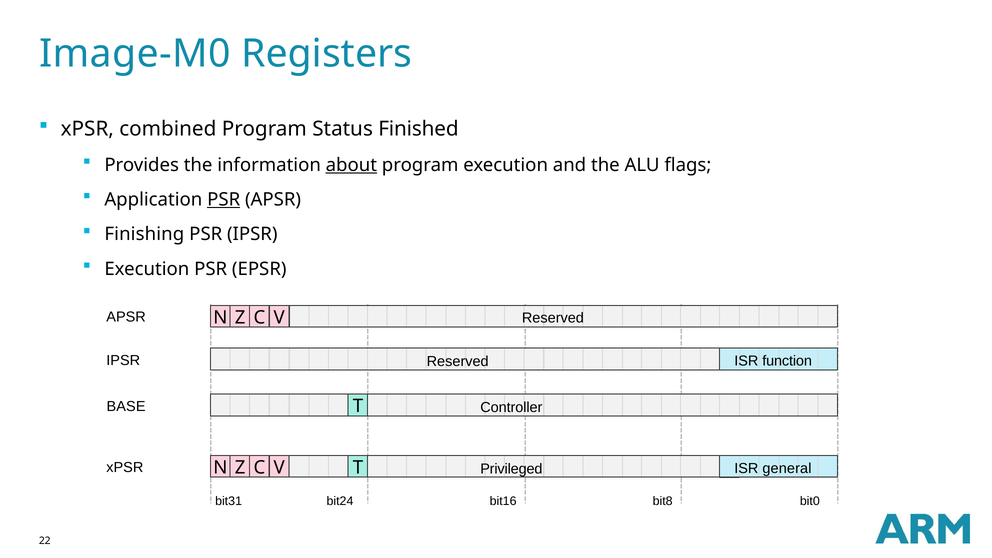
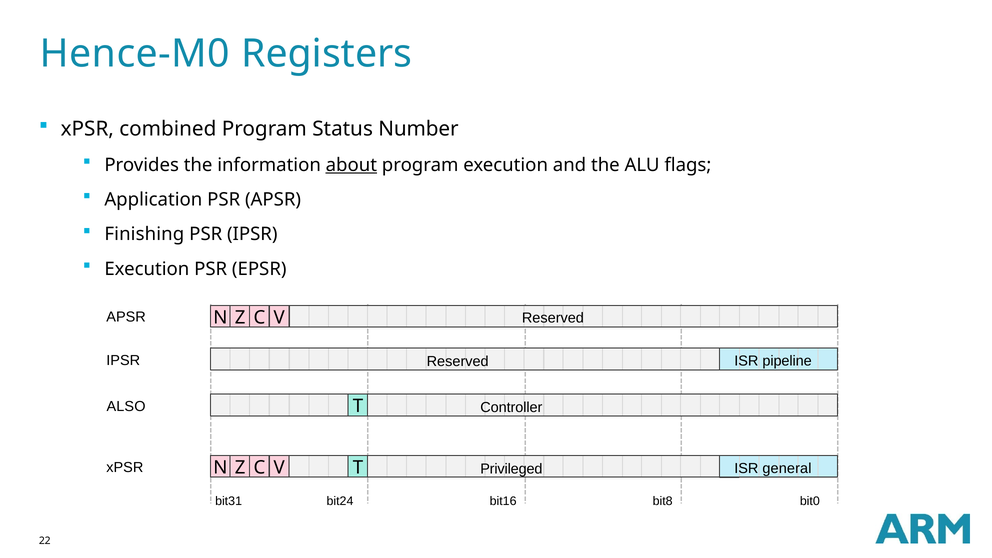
Image-M0: Image-M0 -> Hence-M0
Finished: Finished -> Number
PSR at (224, 200) underline: present -> none
function: function -> pipeline
BASE: BASE -> ALSO
